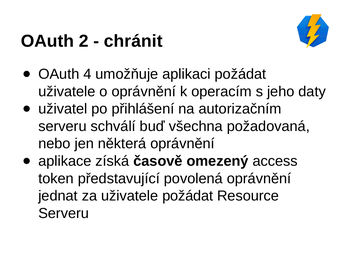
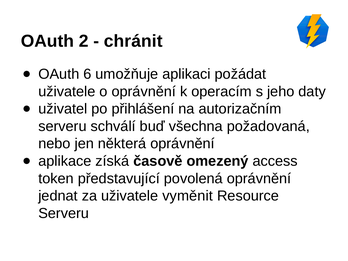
4: 4 -> 6
uživatele požádat: požádat -> vyměnit
